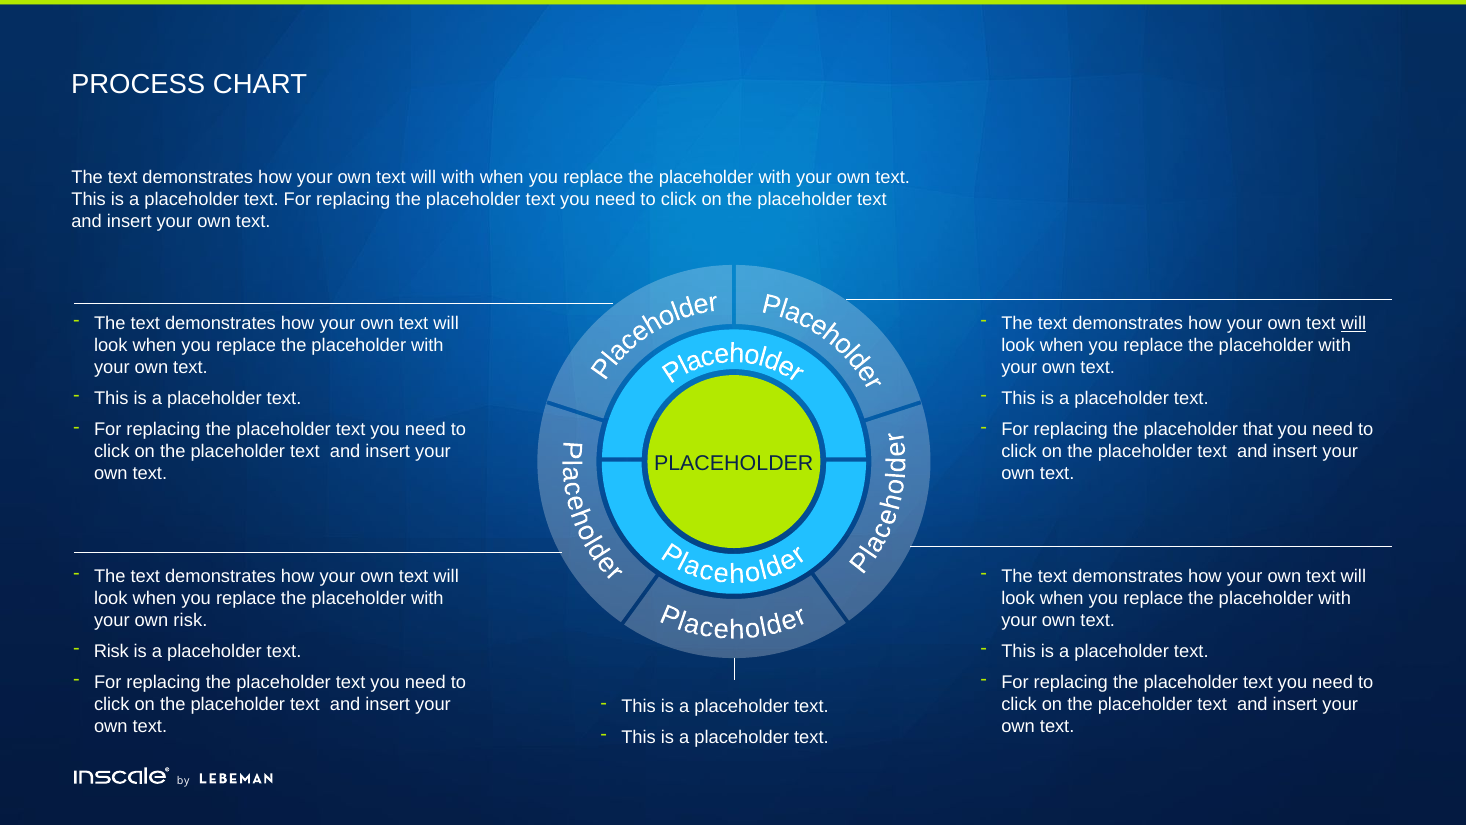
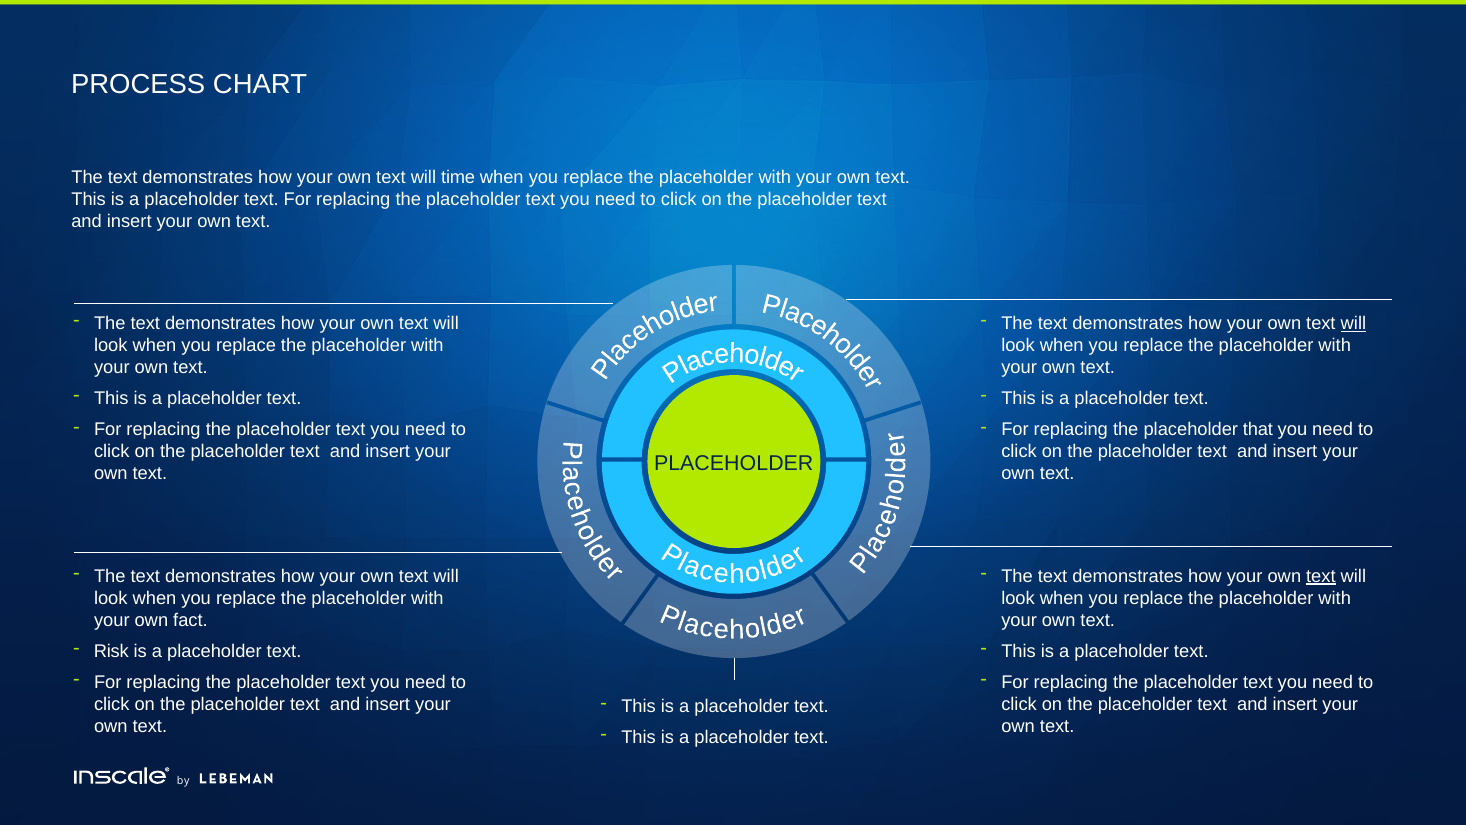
will with: with -> time
text at (1321, 576) underline: none -> present
own risk: risk -> fact
